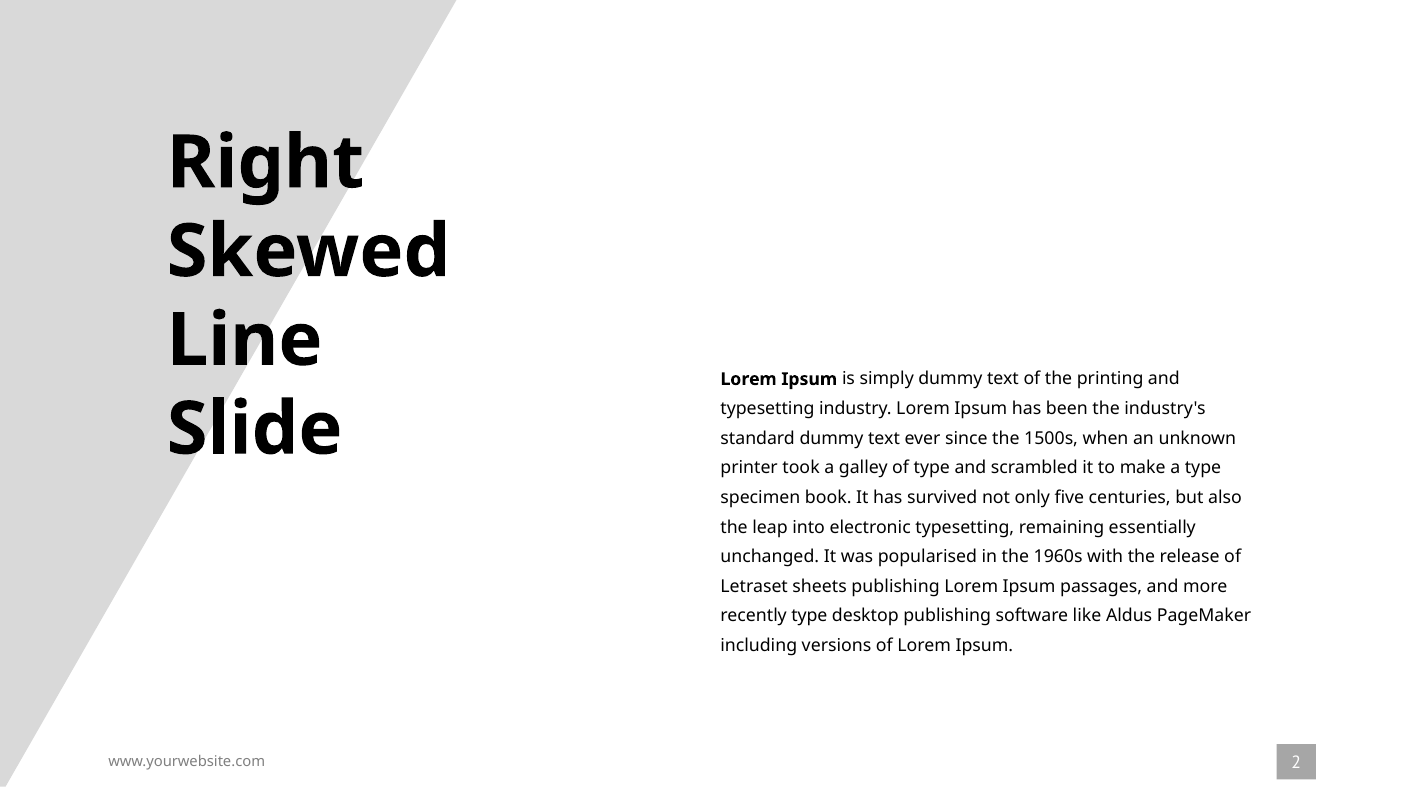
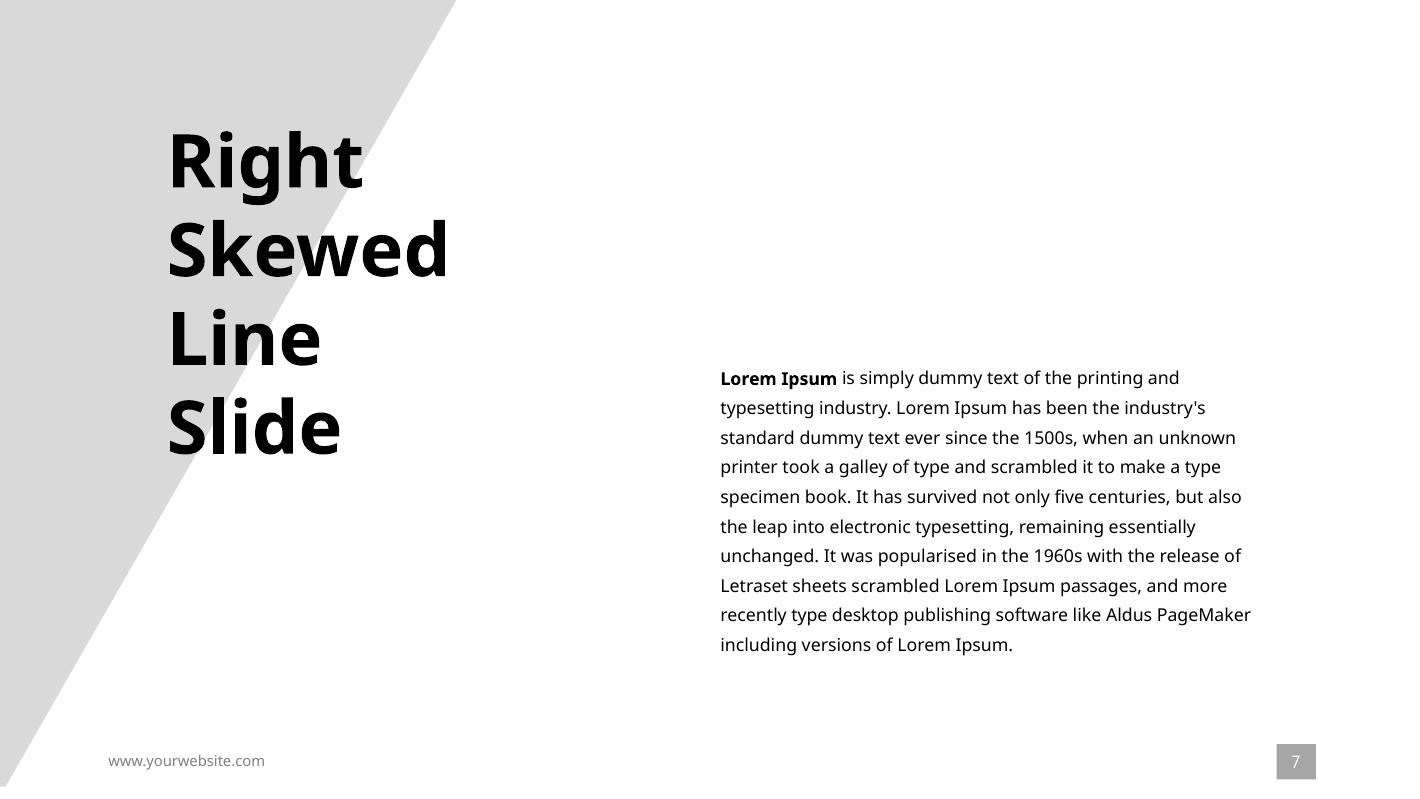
sheets publishing: publishing -> scrambled
2: 2 -> 7
